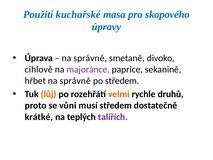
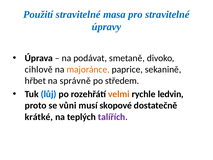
Použití kuchařské: kuchařské -> stravitelné
pro skopového: skopového -> stravitelné
správně at (90, 58): správně -> podávat
majoránce colour: purple -> orange
lůj colour: orange -> blue
druhů: druhů -> ledvin
musí středem: středem -> skopové
